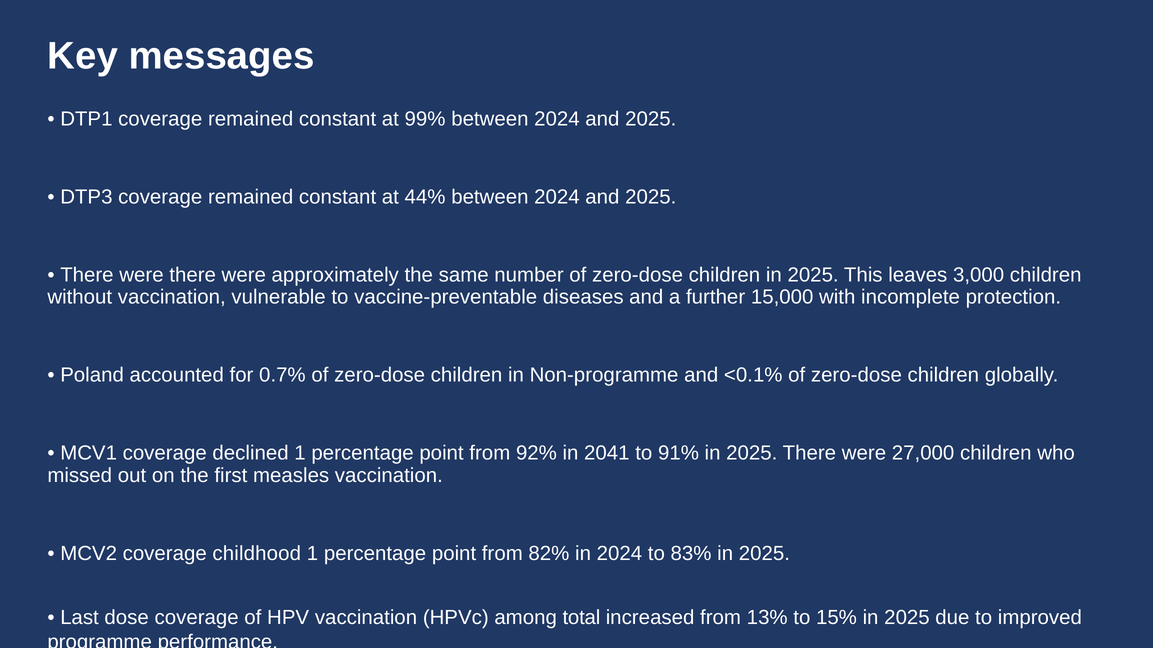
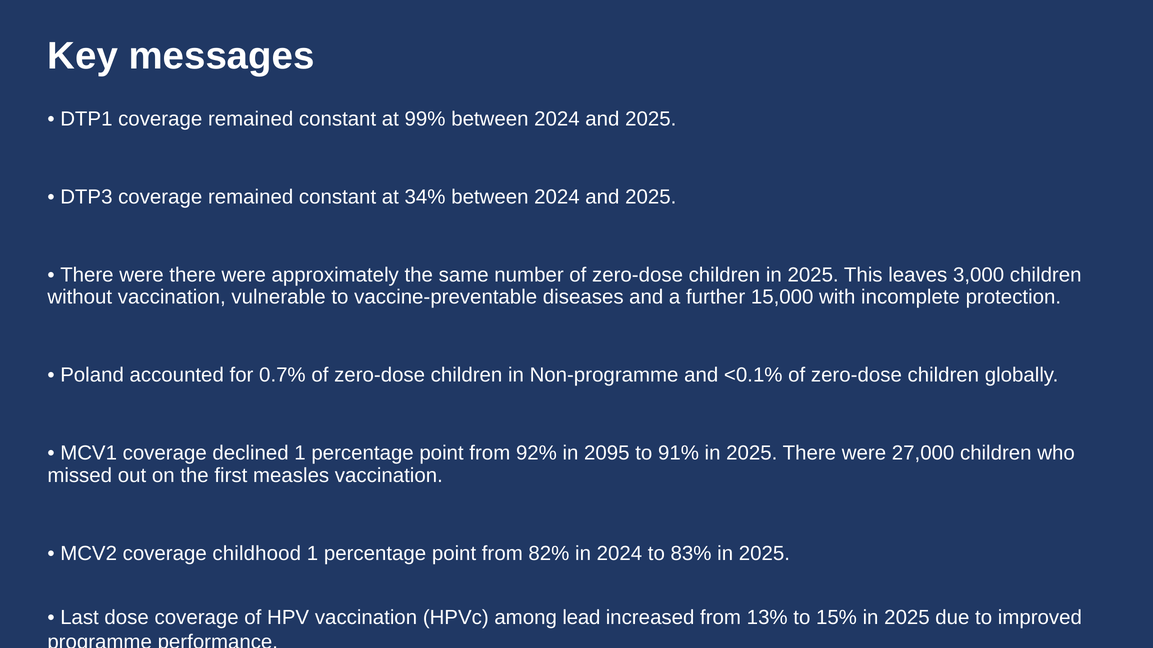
44%: 44% -> 34%
2041: 2041 -> 2095
total: total -> lead
